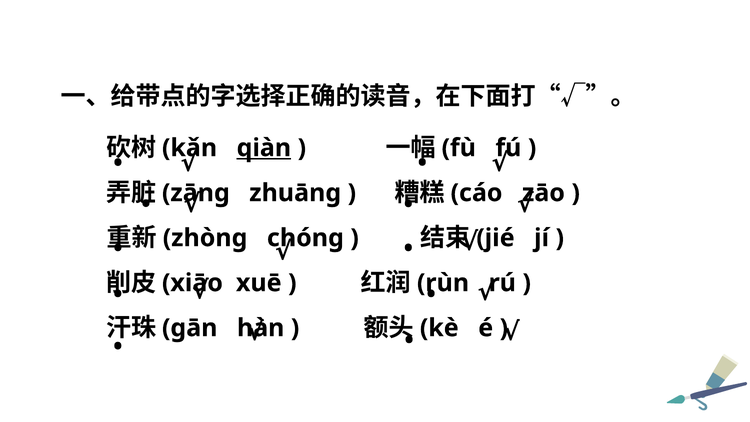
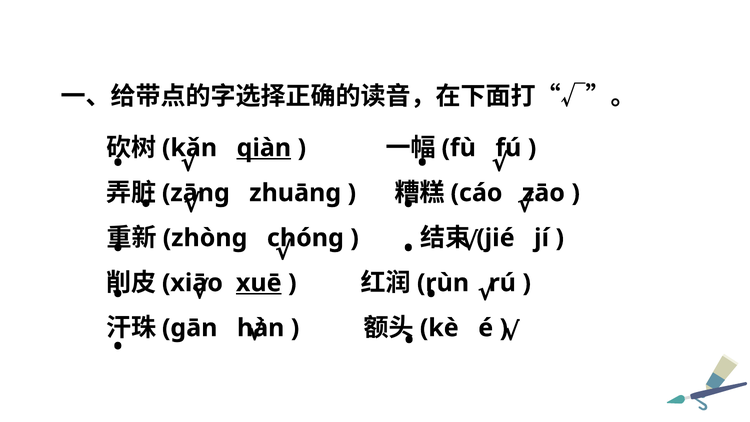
xuē underline: none -> present
